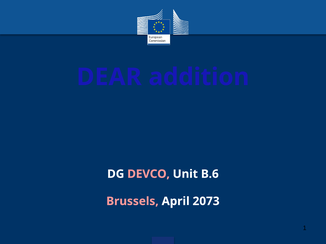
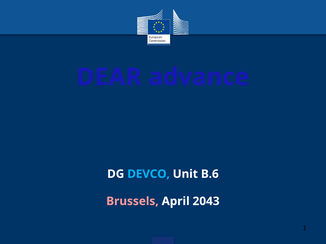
addition: addition -> advance
DEVCO colour: pink -> light blue
2073: 2073 -> 2043
